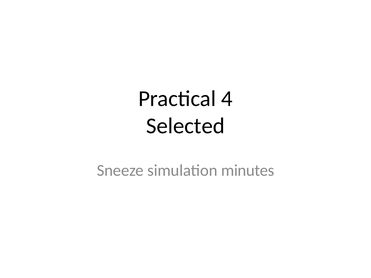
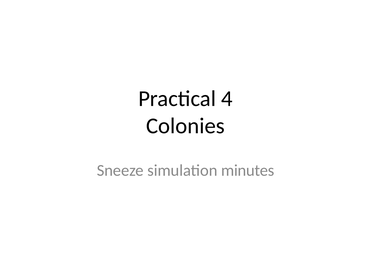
Selected: Selected -> Colonies
